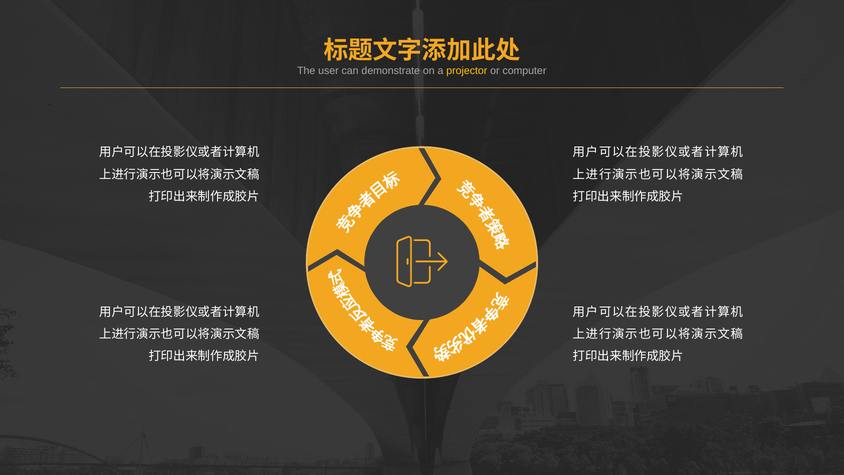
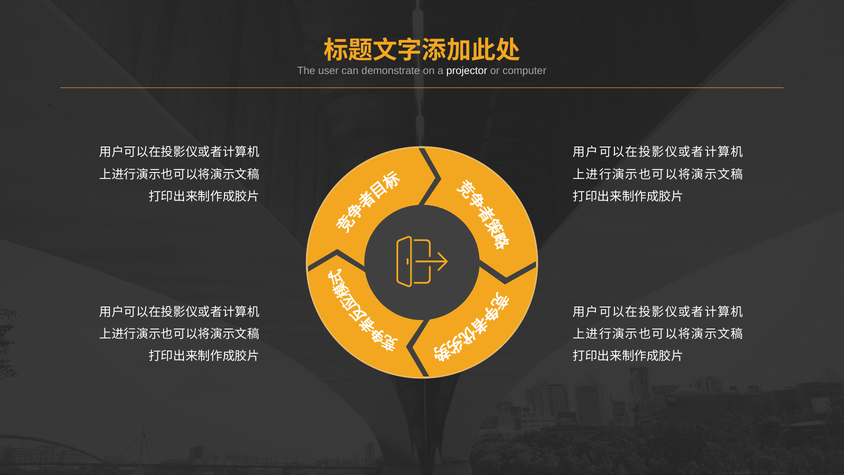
projector colour: yellow -> white
